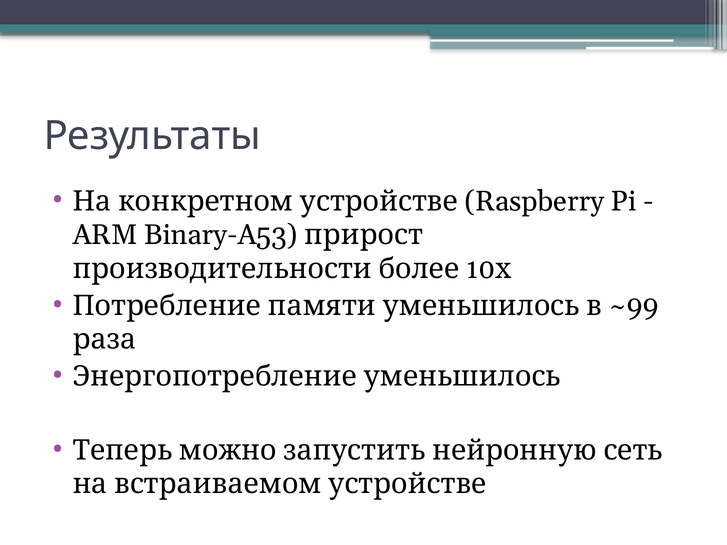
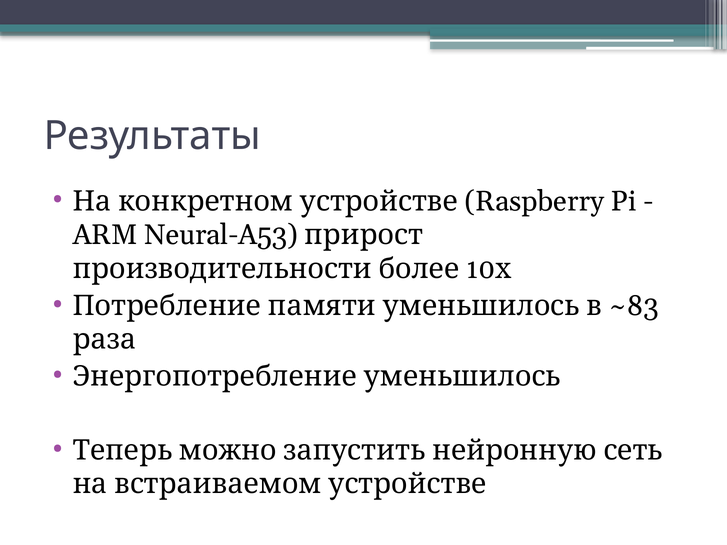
Binary-A53: Binary-A53 -> Neural-A53
~99: ~99 -> ~83
